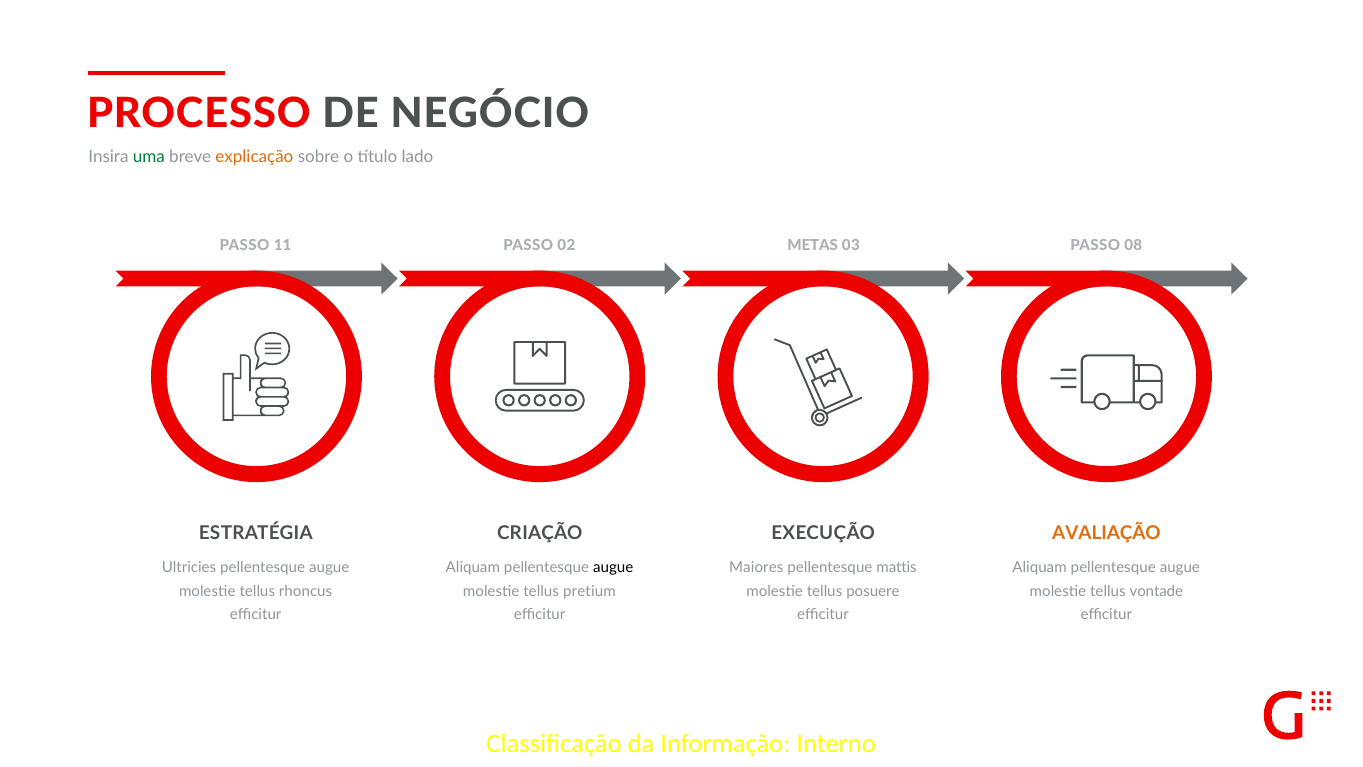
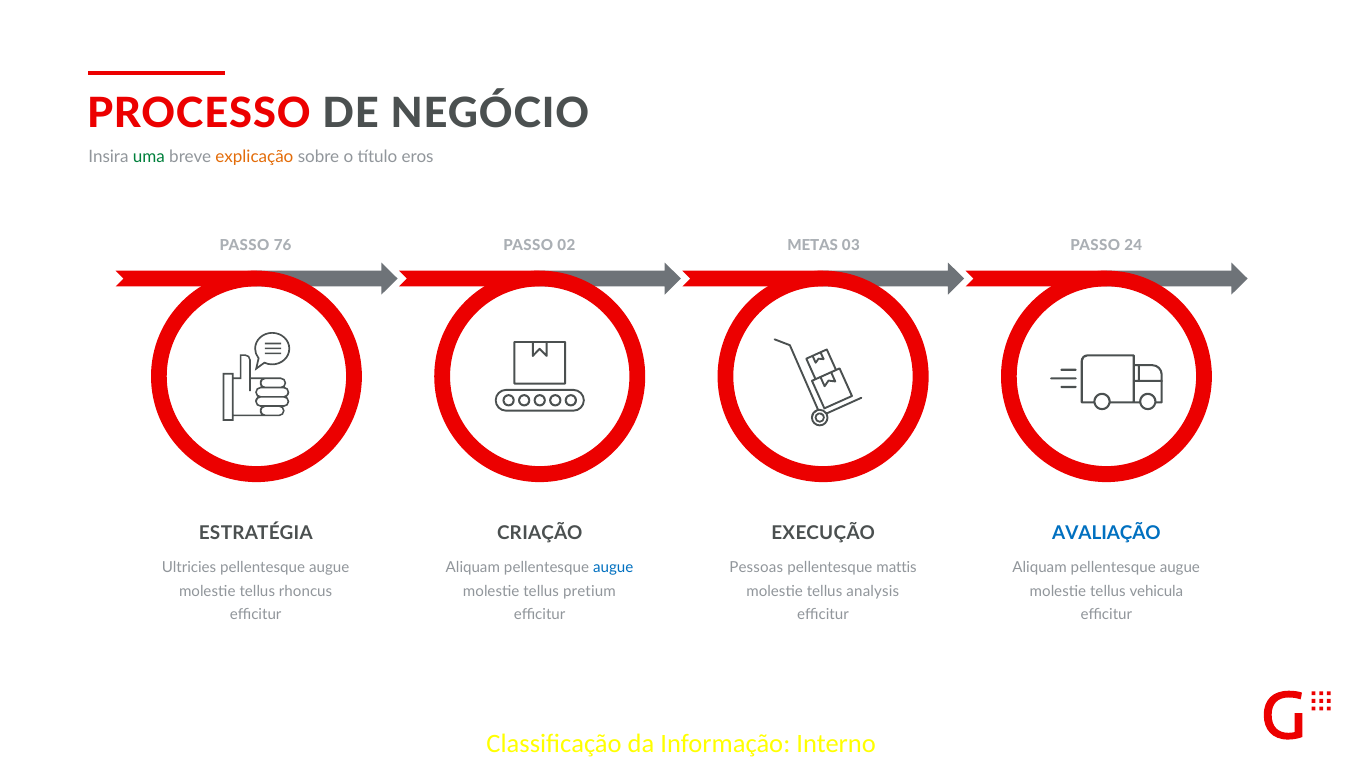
lado: lado -> eros
11: 11 -> 76
08: 08 -> 24
AVALIAÇÃO colour: orange -> blue
augue at (613, 568) colour: black -> blue
Maiores: Maiores -> Pessoas
posuere: posuere -> analysis
vontade: vontade -> vehicula
